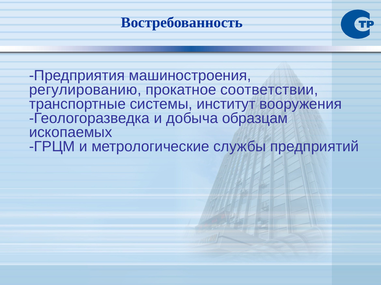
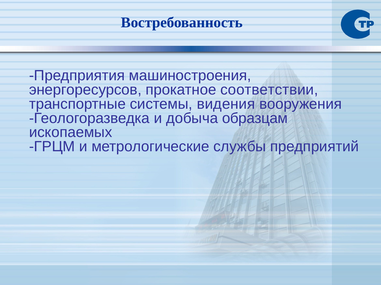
регулированию: регулированию -> энергоресурсов
институт: институт -> видения
